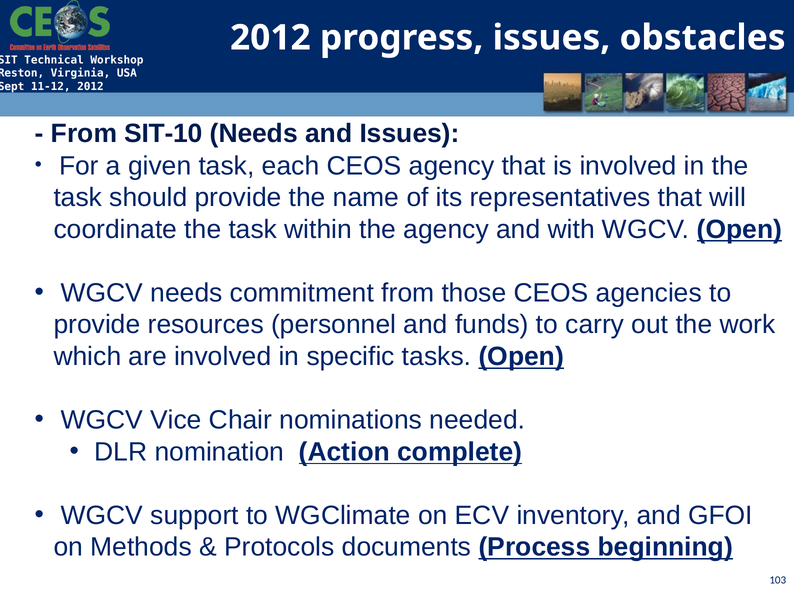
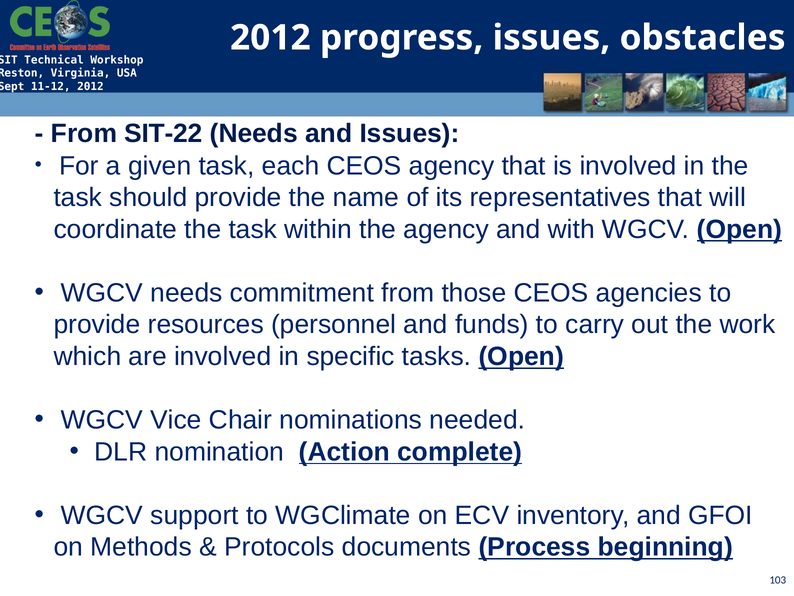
SIT-10: SIT-10 -> SIT-22
